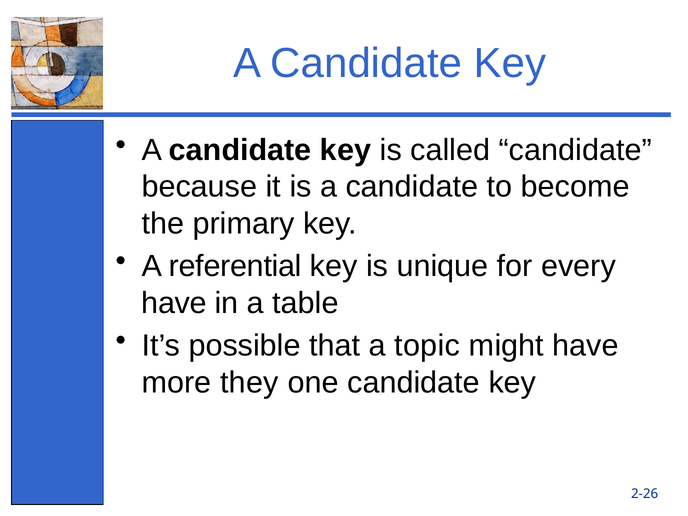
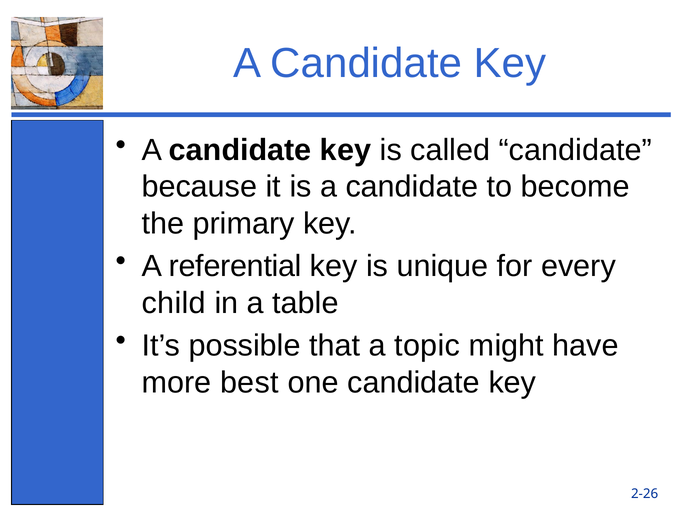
have at (174, 303): have -> child
they: they -> best
